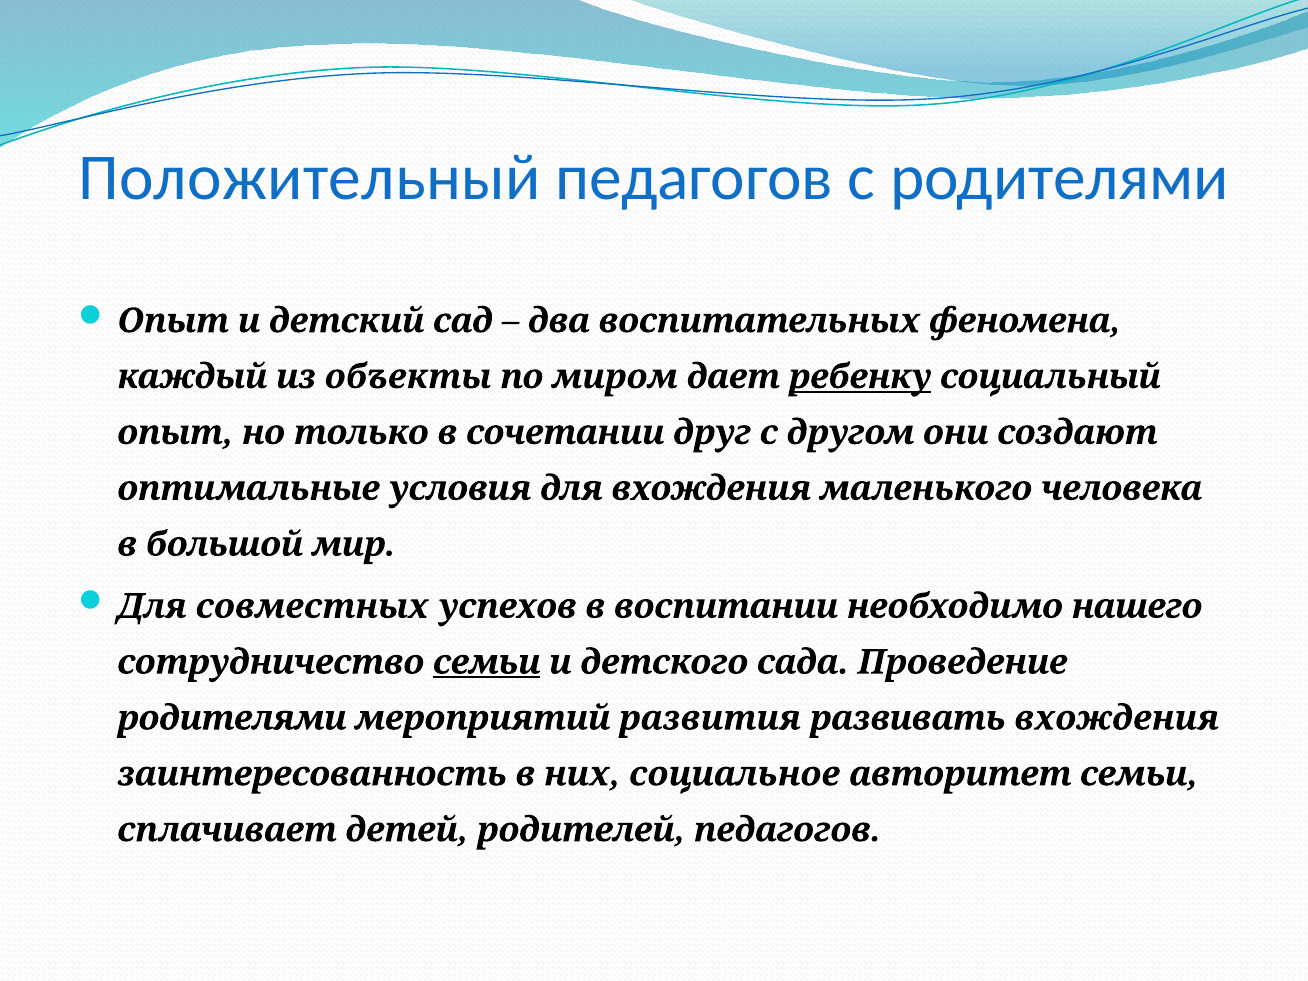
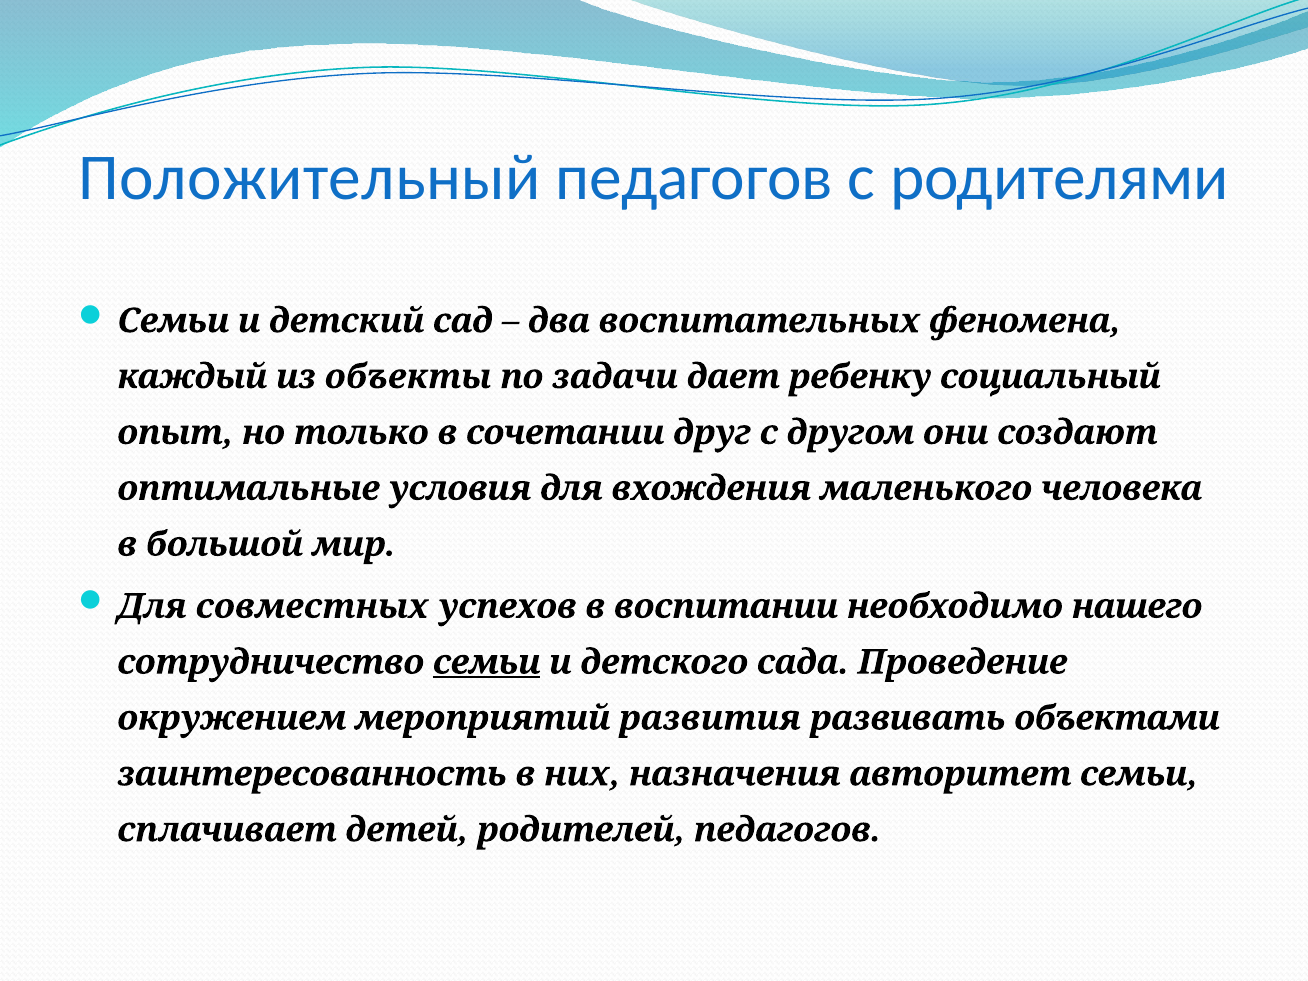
Опыт at (173, 321): Опыт -> Семьи
миром: миром -> задачи
ребенку underline: present -> none
родителями at (232, 718): родителями -> окружением
развивать вхождения: вхождения -> объектами
социальное: социальное -> назначения
